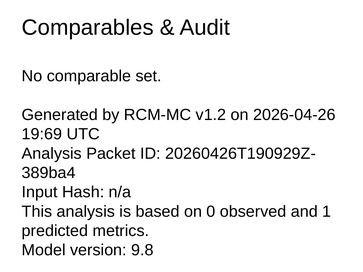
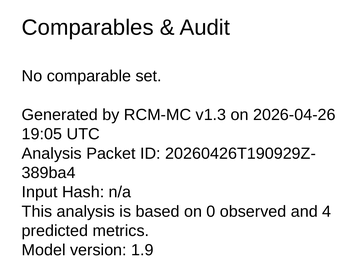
v1.2: v1.2 -> v1.3
19:69: 19:69 -> 19:05
1: 1 -> 4
9.8: 9.8 -> 1.9
